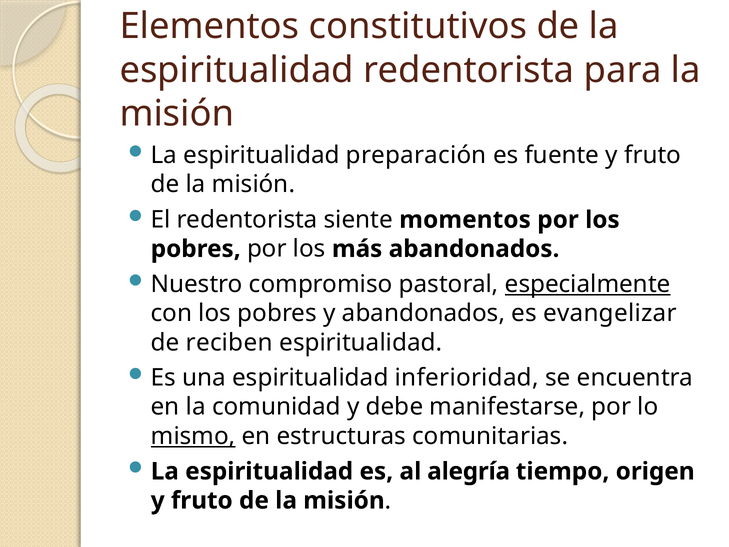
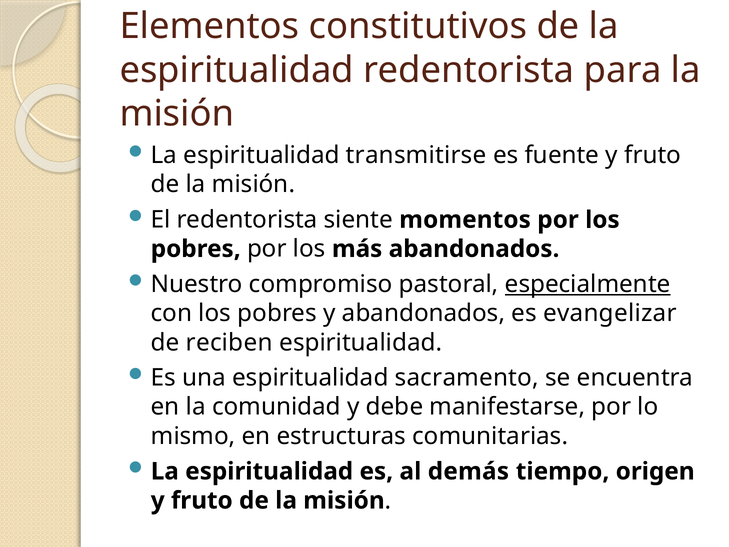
preparación: preparación -> transmitirse
inferioridad: inferioridad -> sacramento
mismo underline: present -> none
alegría: alegría -> demás
